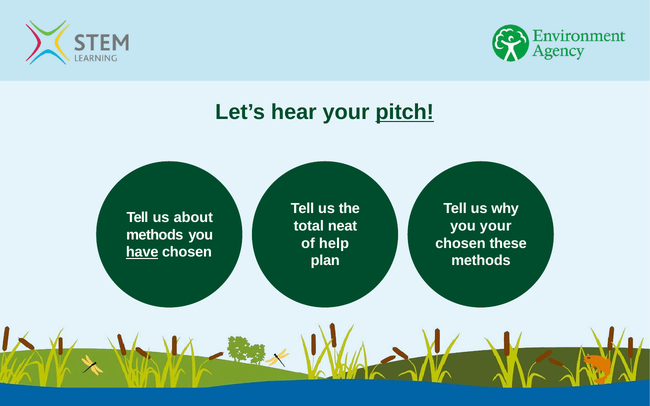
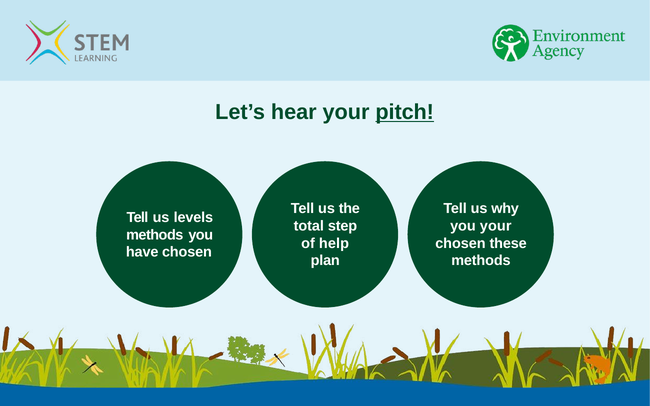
about: about -> levels
neat: neat -> step
have underline: present -> none
